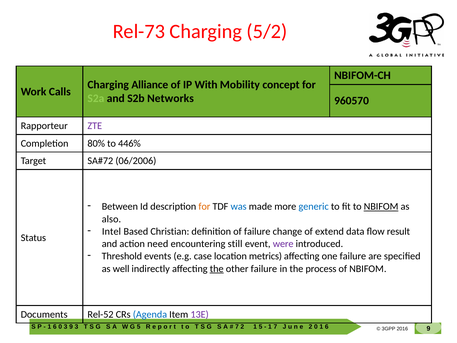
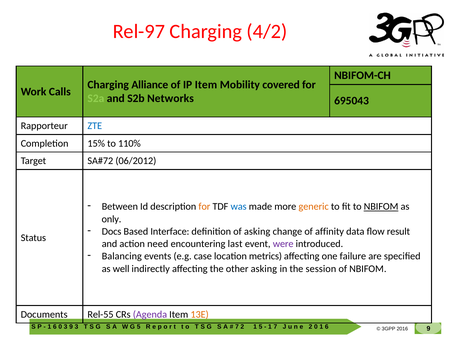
Rel-73: Rel-73 -> Rel-97
5/2: 5/2 -> 4/2
IP With: With -> Item
concept: concept -> covered
960570: 960570 -> 695043
ZTE colour: purple -> blue
80%: 80% -> 15%
446%: 446% -> 110%
06/2006: 06/2006 -> 06/2012
generic colour: blue -> orange
also: also -> only
Intel: Intel -> Docs
Christian: Christian -> Interface
of failure: failure -> asking
extend: extend -> affinity
still: still -> last
Threshold: Threshold -> Balancing
the at (217, 269) underline: present -> none
other failure: failure -> asking
process: process -> session
Rel-52: Rel-52 -> Rel-55
Agenda colour: blue -> purple
13E colour: purple -> orange
